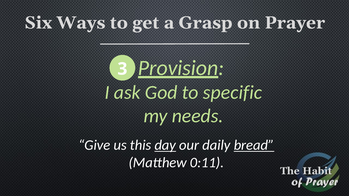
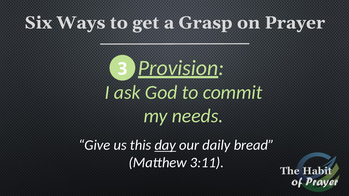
specific: specific -> commit
bread underline: present -> none
0:11: 0:11 -> 3:11
